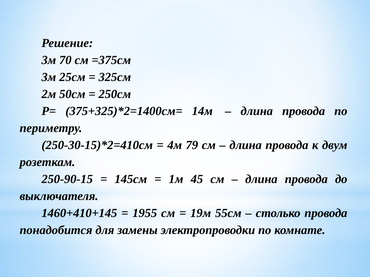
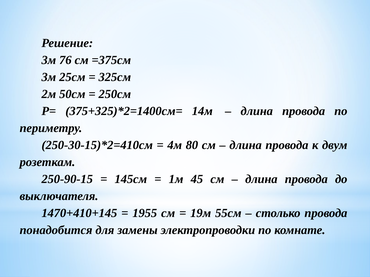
70: 70 -> 76
79: 79 -> 80
1460+410+145: 1460+410+145 -> 1470+410+145
